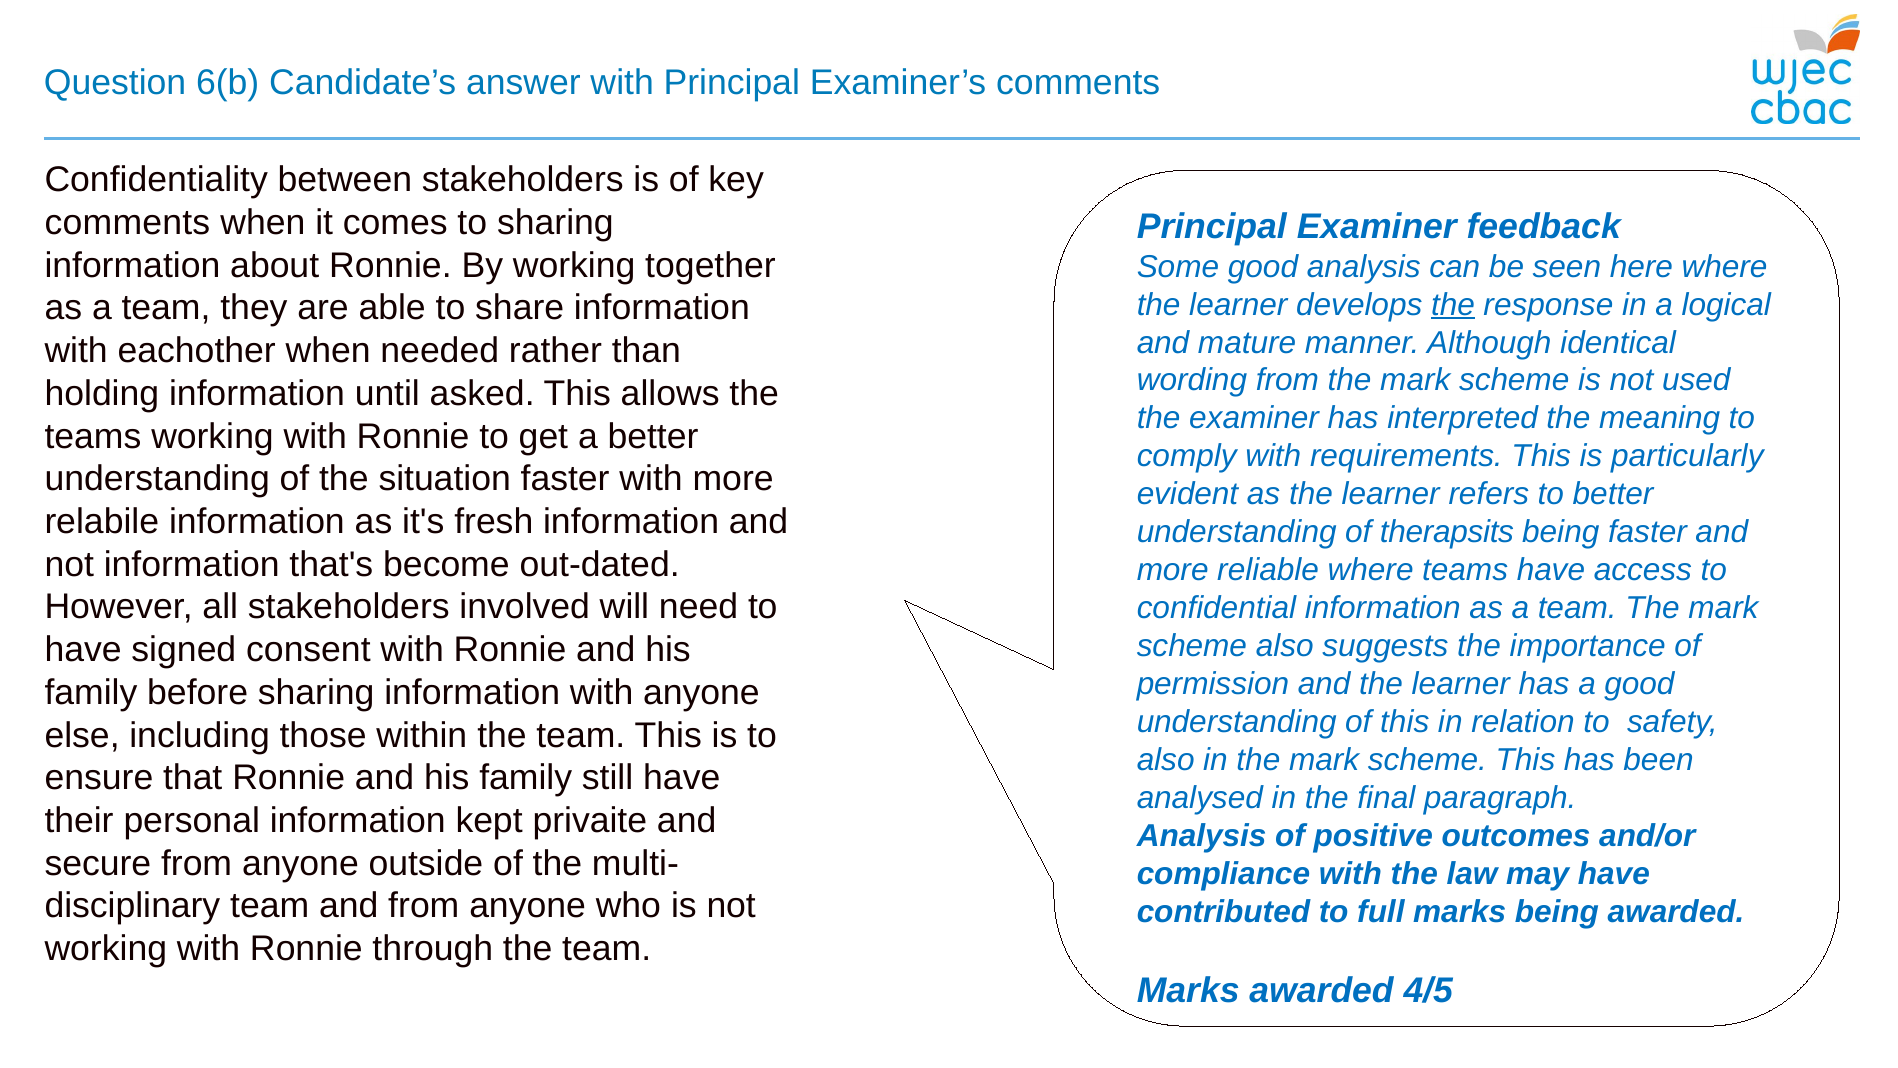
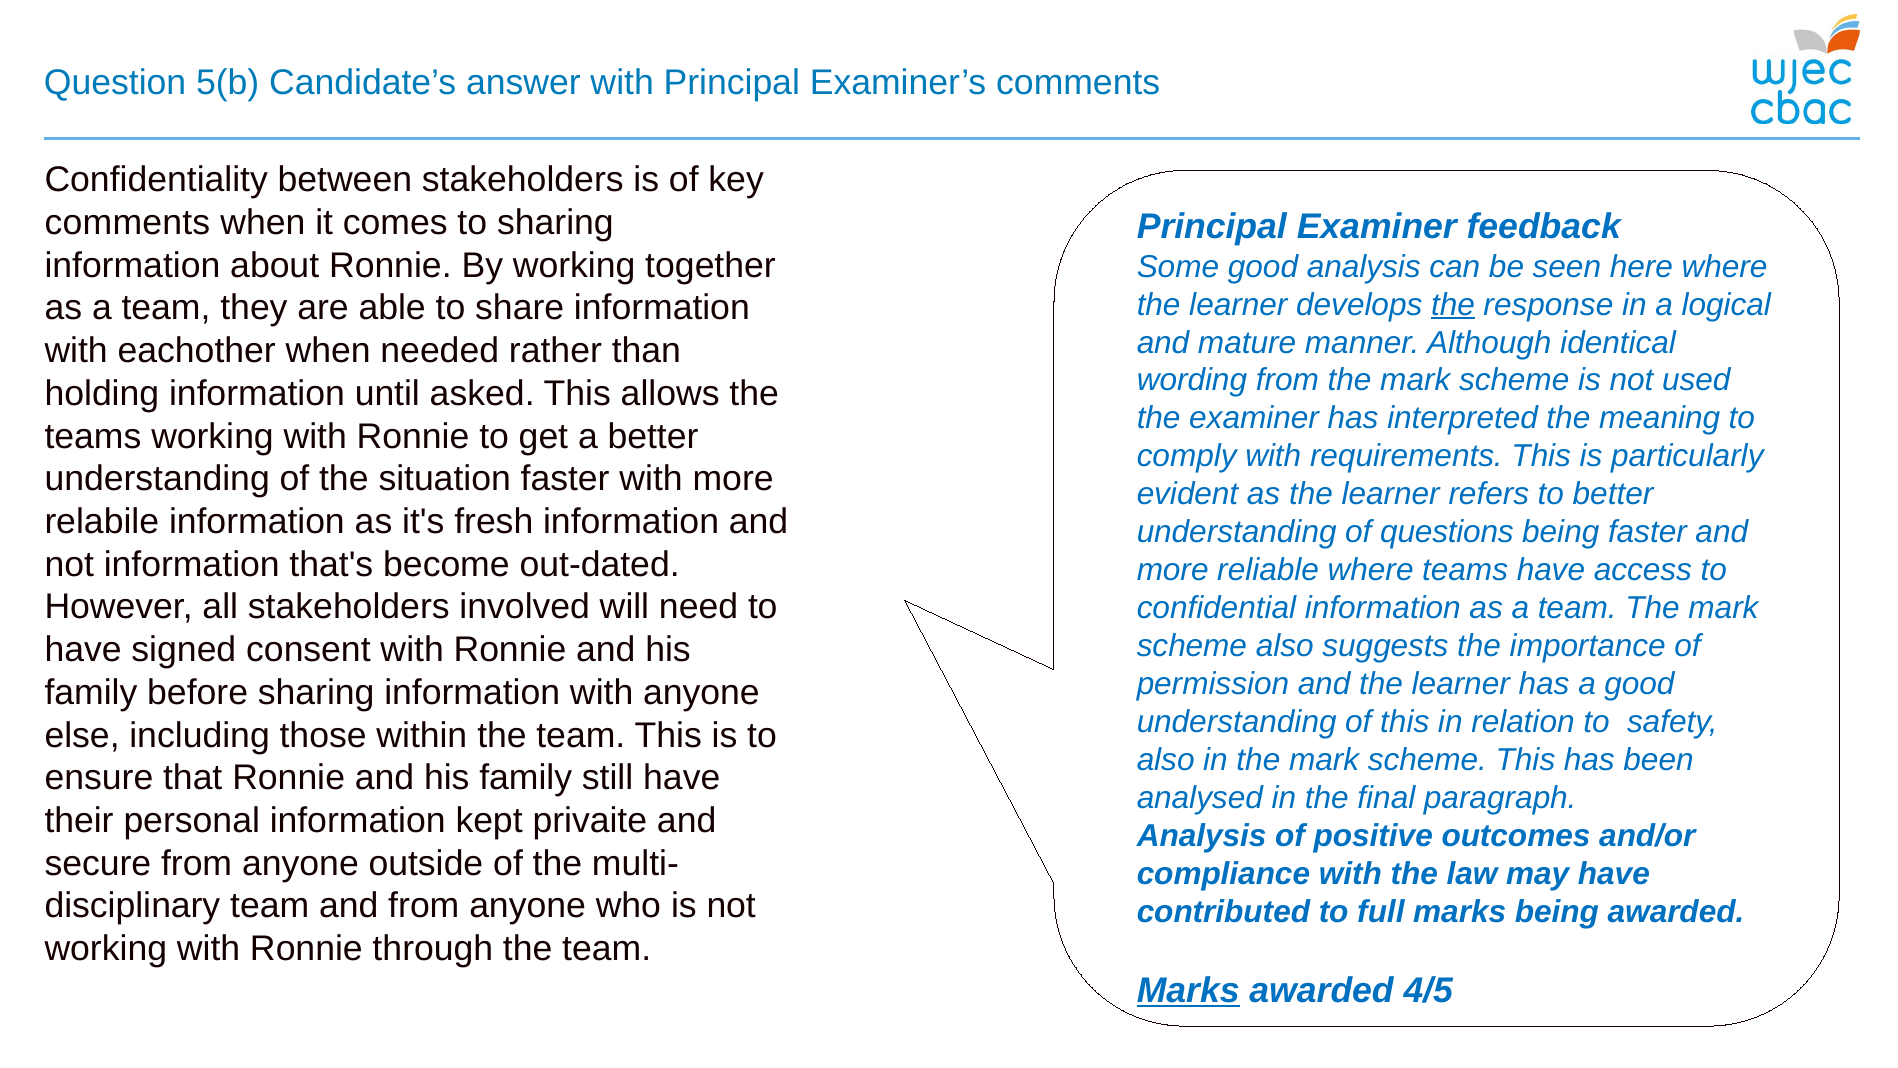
6(b: 6(b -> 5(b
therapsits: therapsits -> questions
Marks at (1188, 990) underline: none -> present
